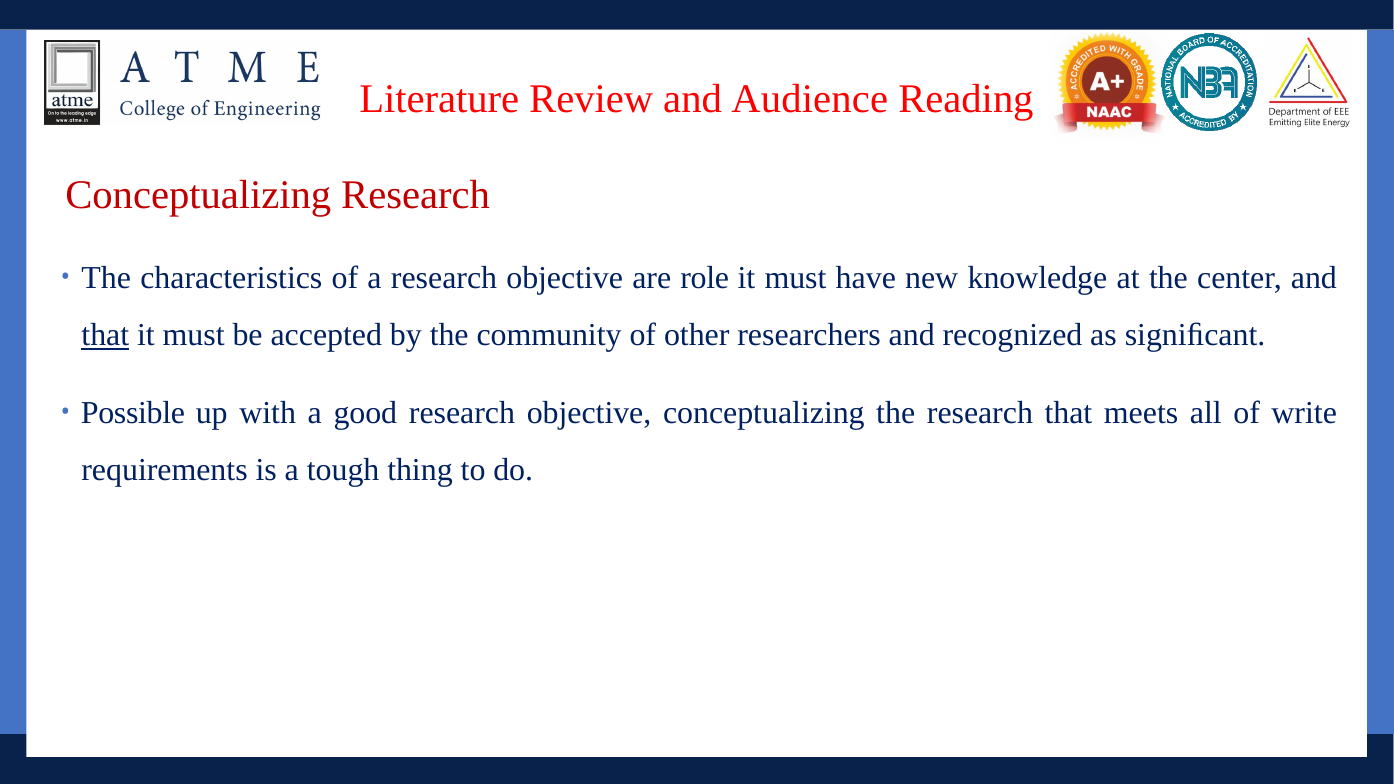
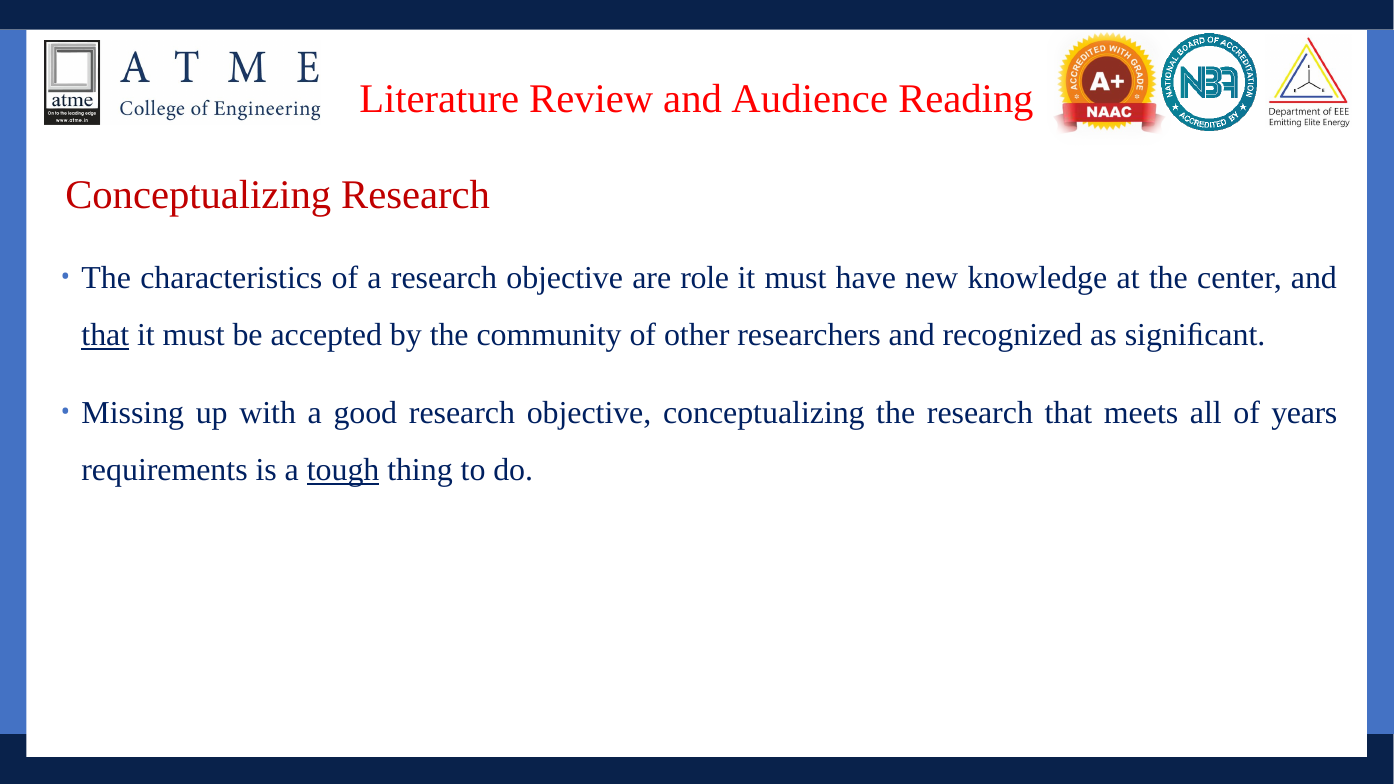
Possible: Possible -> Missing
write: write -> years
tough underline: none -> present
